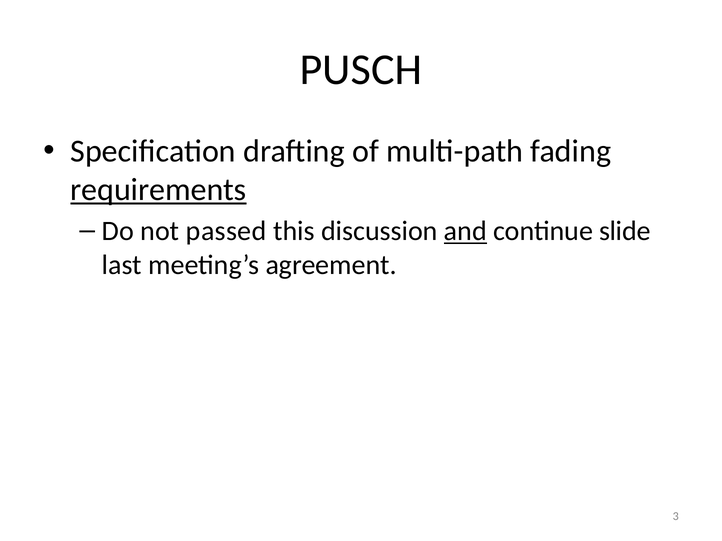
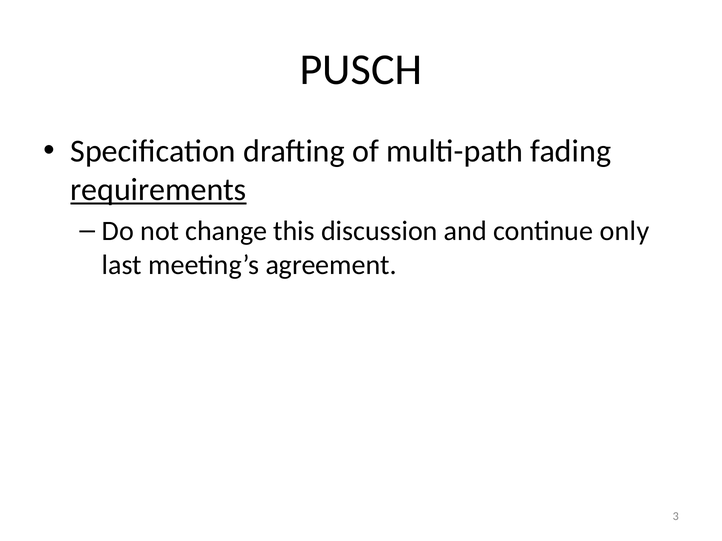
passed: passed -> change
and underline: present -> none
slide: slide -> only
